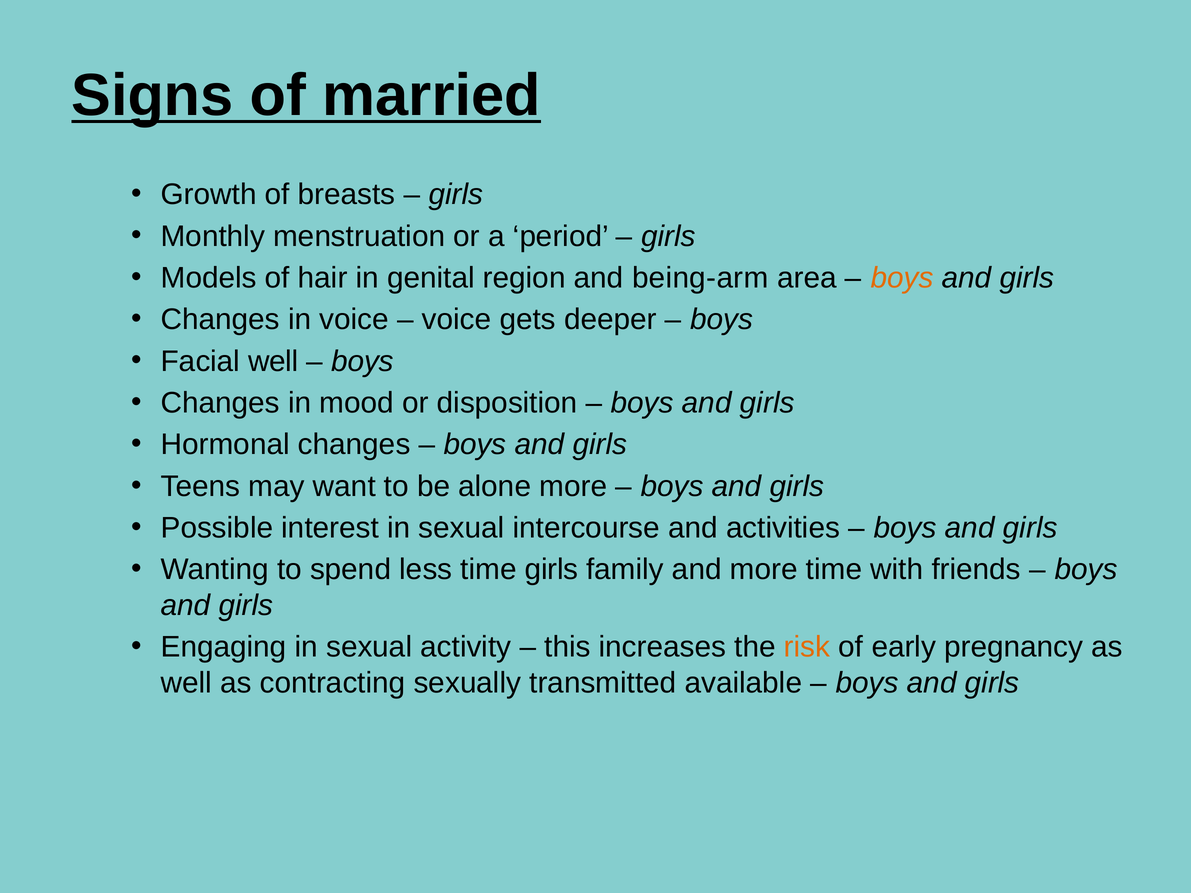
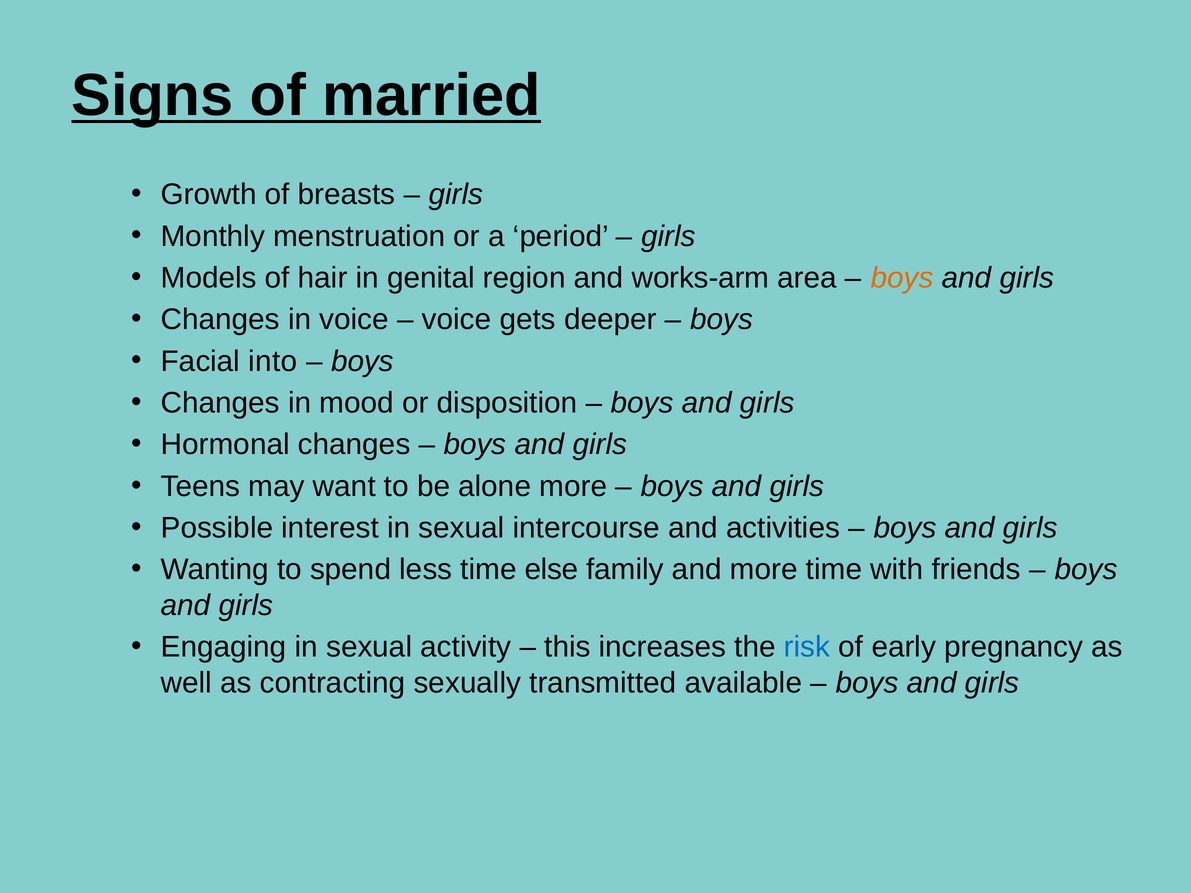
being-arm: being-arm -> works-arm
Facial well: well -> into
time girls: girls -> else
risk colour: orange -> blue
